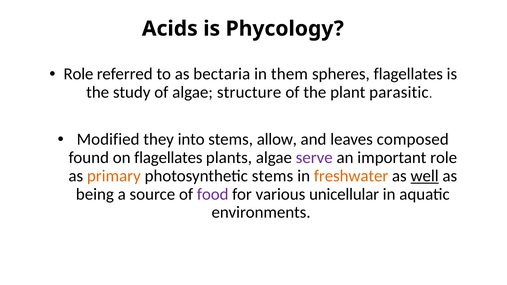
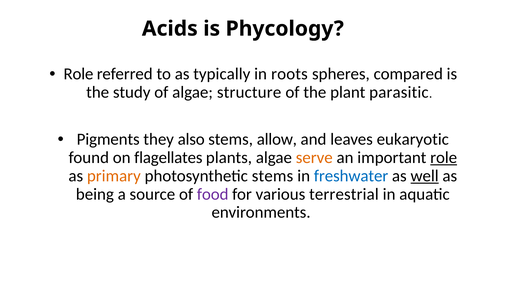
bectaria: bectaria -> typically
them: them -> roots
spheres flagellates: flagellates -> compared
Modified: Modified -> Pigments
into: into -> also
composed: composed -> eukaryotic
serve colour: purple -> orange
role at (444, 158) underline: none -> present
freshwater colour: orange -> blue
unicellular: unicellular -> terrestrial
